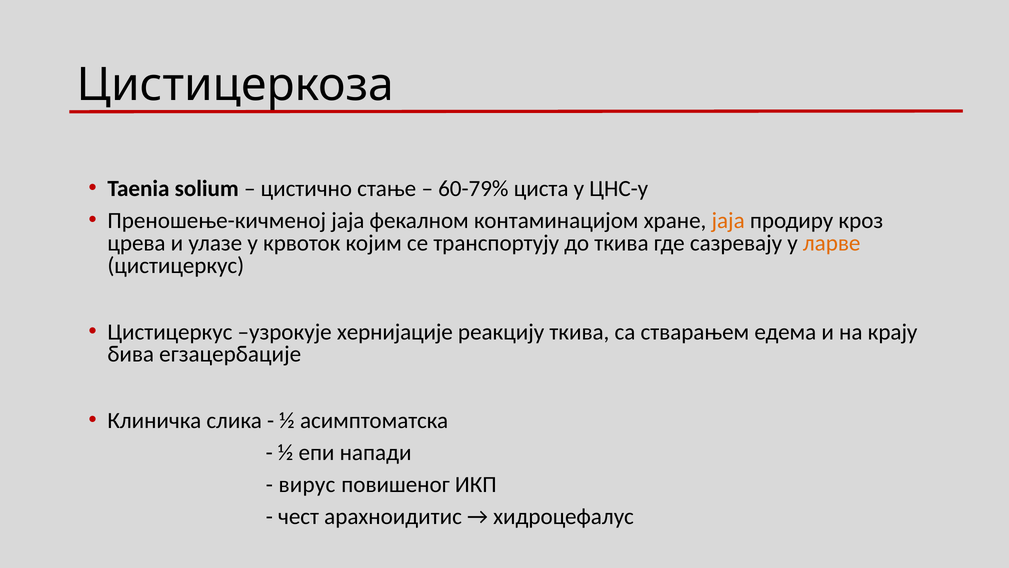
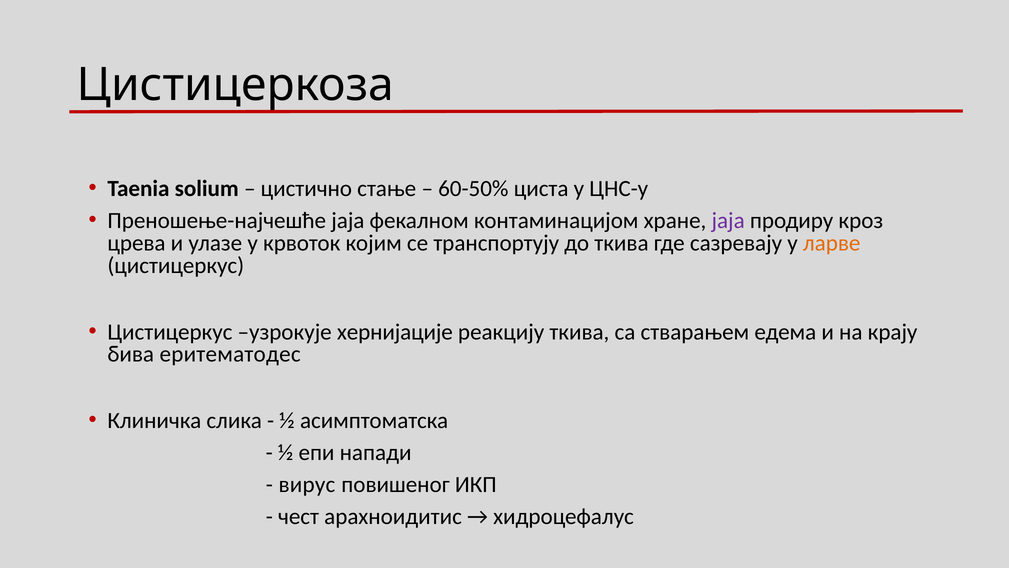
60-79%: 60-79% -> 60-50%
Преношење-кичменој: Преношење-кичменој -> Преношење-најчешће
јаја at (728, 220) colour: orange -> purple
егзацербације: егзацербације -> еритематодес
